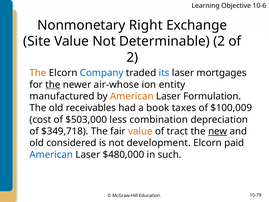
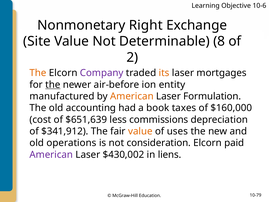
Determinable 2: 2 -> 8
Company colour: blue -> purple
its colour: blue -> orange
air-whose: air-whose -> air-before
receivables: receivables -> accounting
$100,009: $100,009 -> $160,000
$503,000: $503,000 -> $651,639
combination: combination -> commissions
$349,718: $349,718 -> $341,912
tract: tract -> uses
new underline: present -> none
considered: considered -> operations
development: development -> consideration
American at (51, 154) colour: blue -> purple
$480,000: $480,000 -> $430,002
such: such -> liens
